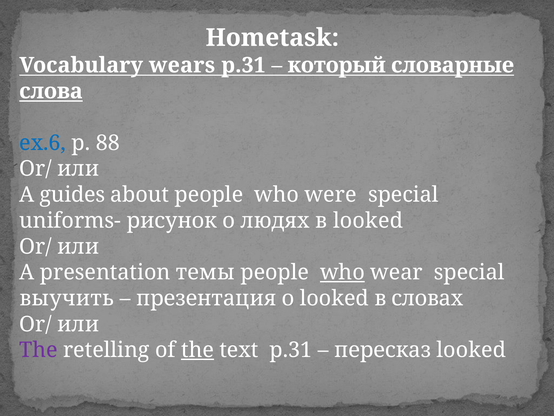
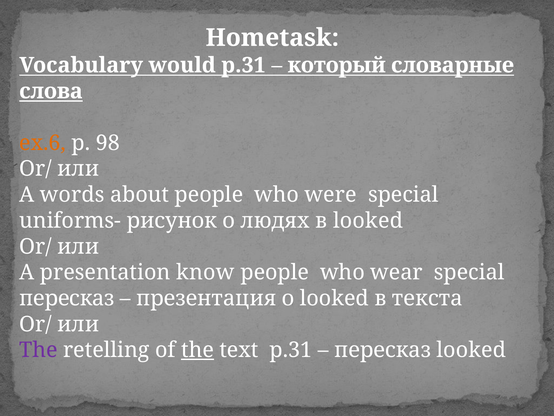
wears: wears -> would
ex.6 colour: blue -> orange
88: 88 -> 98
guides: guides -> words
темы: темы -> know
who at (342, 272) underline: present -> none
выучить at (67, 298): выучить -> пересказ
словах: словах -> текста
